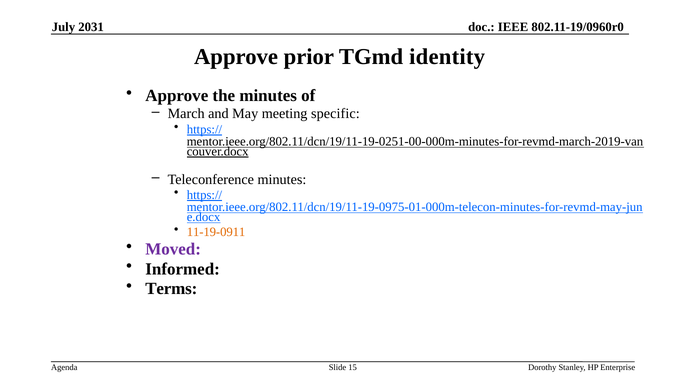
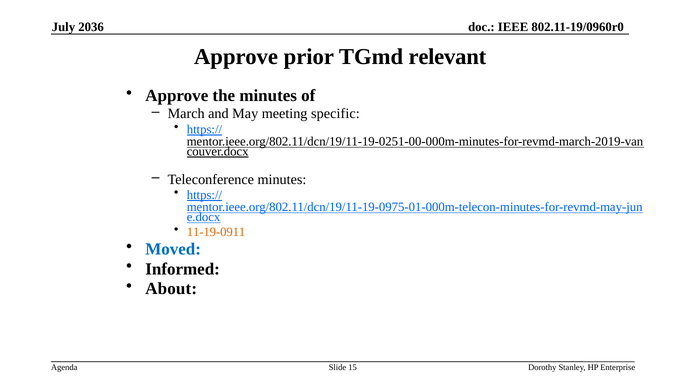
2031: 2031 -> 2036
identity: identity -> relevant
Moved colour: purple -> blue
Terms: Terms -> About
